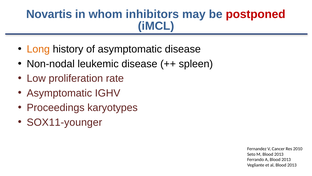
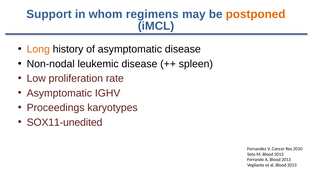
Novartis: Novartis -> Support
inhibitors: inhibitors -> regimens
postponed colour: red -> orange
SOX11-younger: SOX11-younger -> SOX11-unedited
